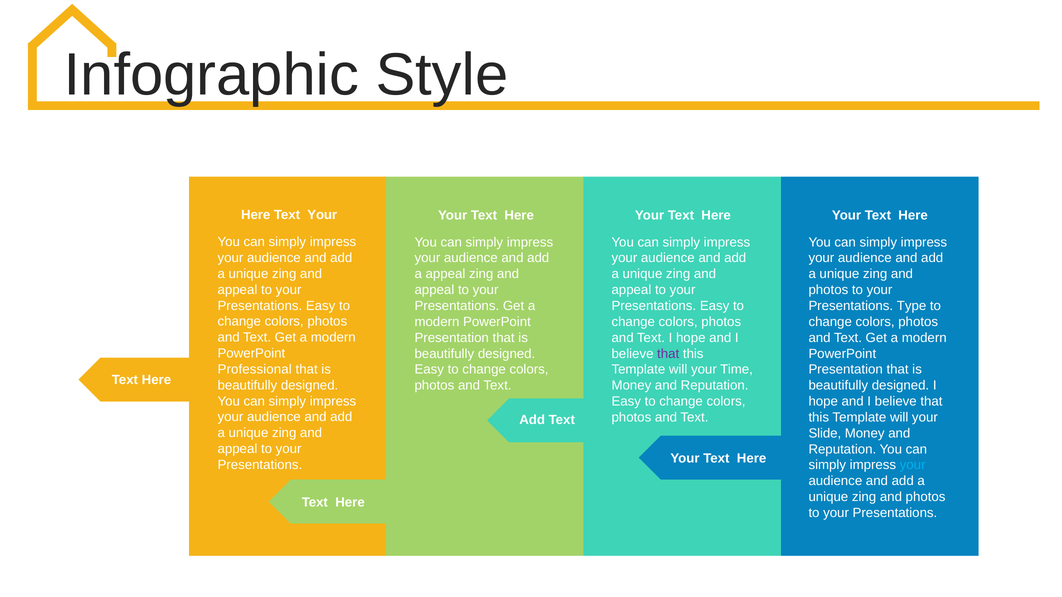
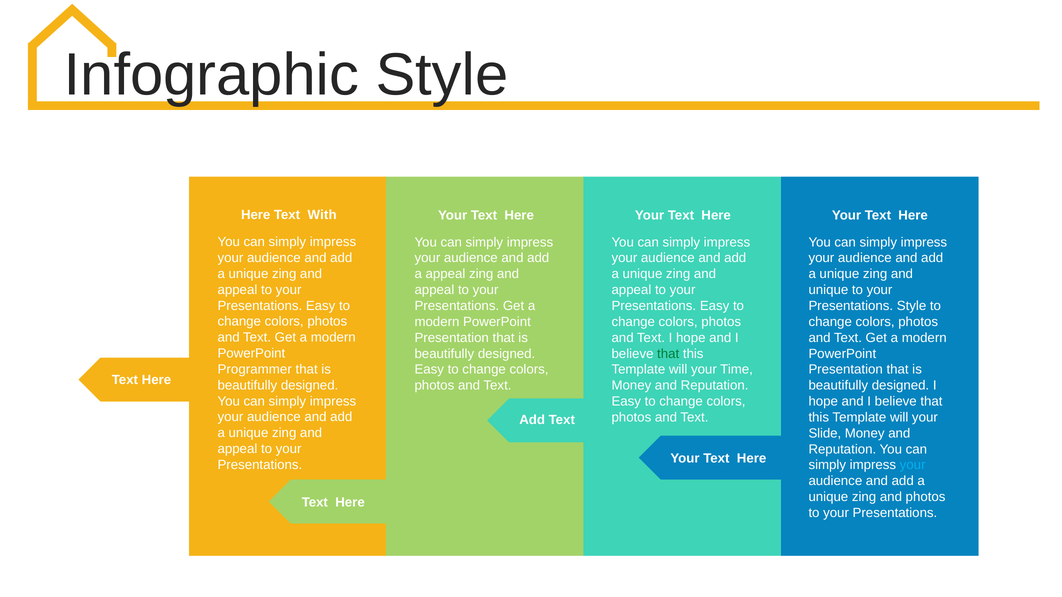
Your at (322, 215): Your -> With
photos at (828, 290): photos -> unique
Presentations Type: Type -> Style
that at (668, 354) colour: purple -> green
Professional: Professional -> Programmer
